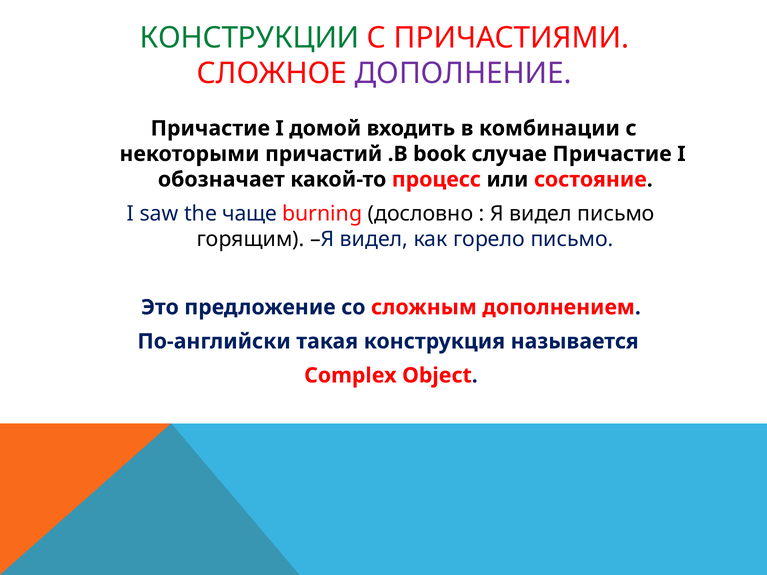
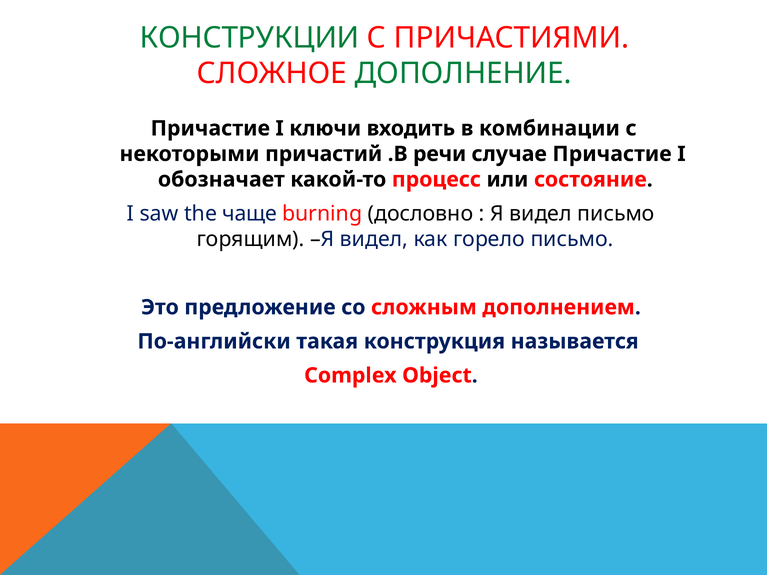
ДОПОЛНЕНИЕ colour: purple -> green
домой: домой -> ключи
book: book -> речи
